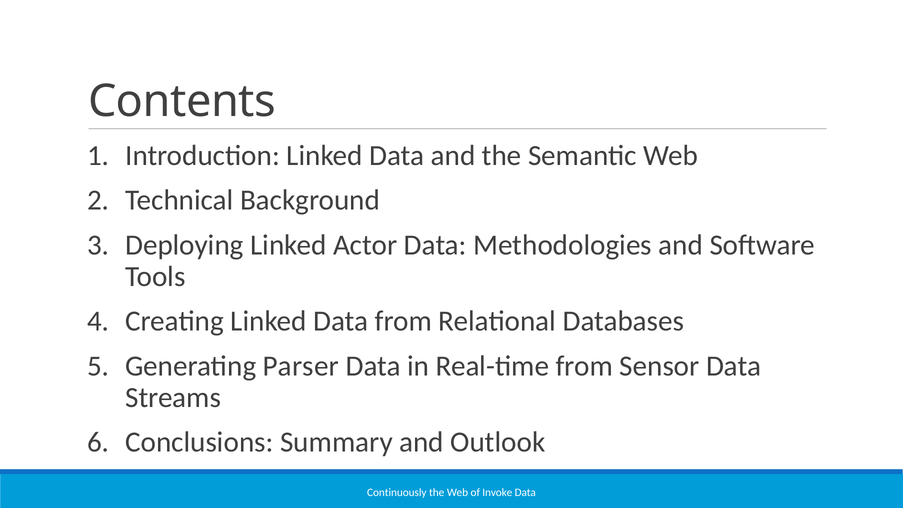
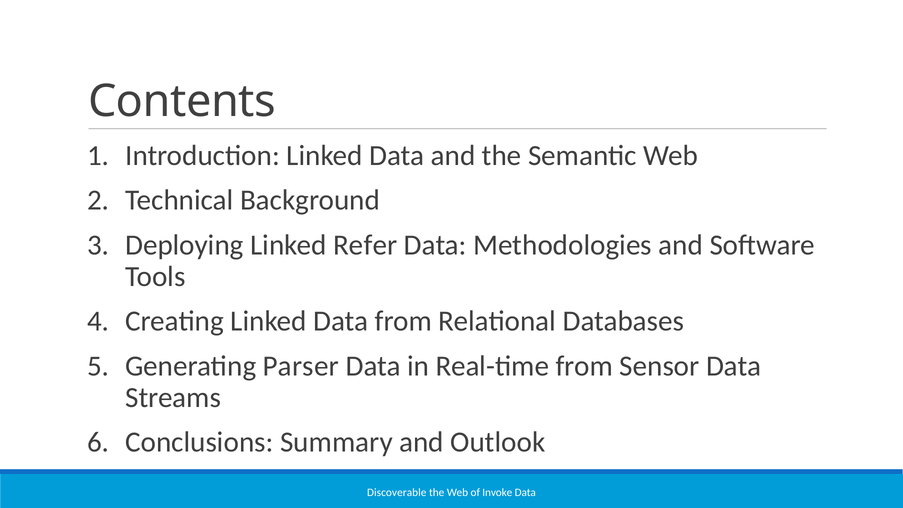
Actor: Actor -> Refer
Continuously: Continuously -> Discoverable
